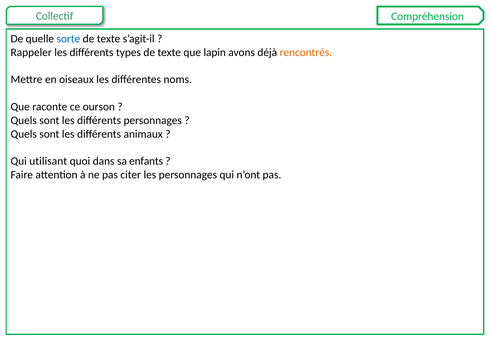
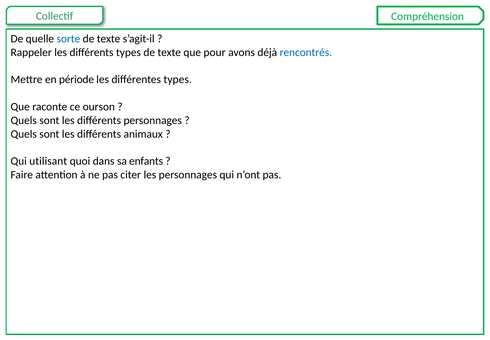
lapin: lapin -> pour
rencontrés colour: orange -> blue
oiseaux: oiseaux -> période
différentes noms: noms -> types
